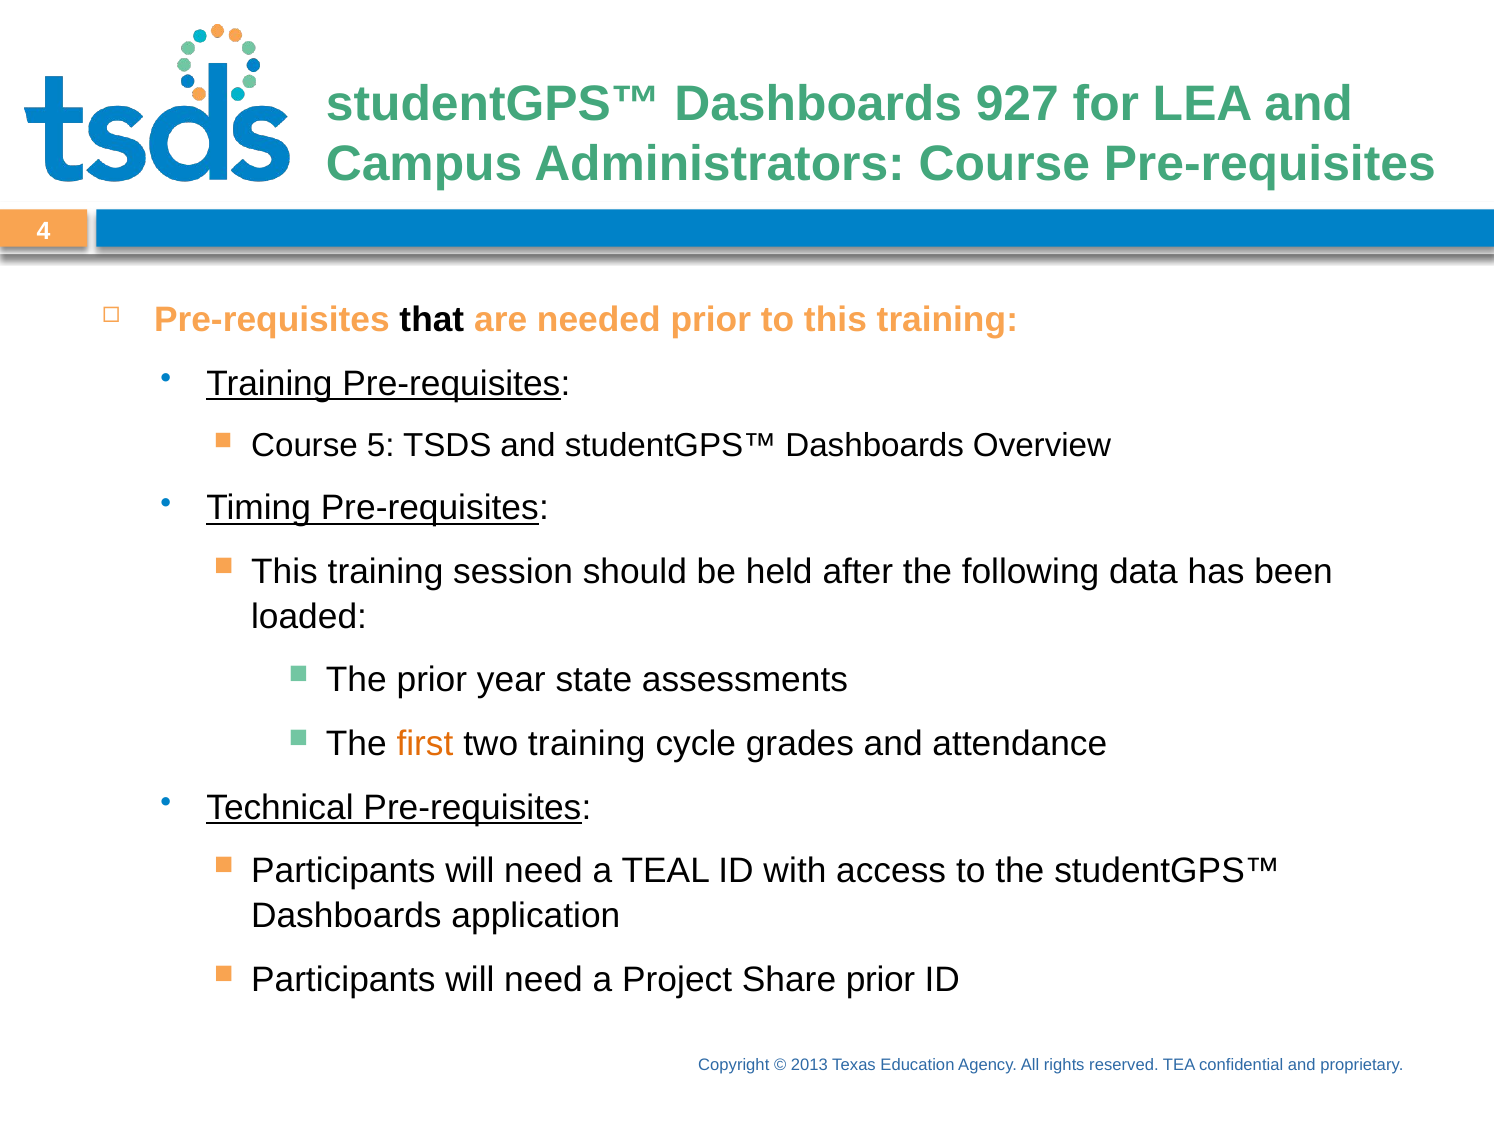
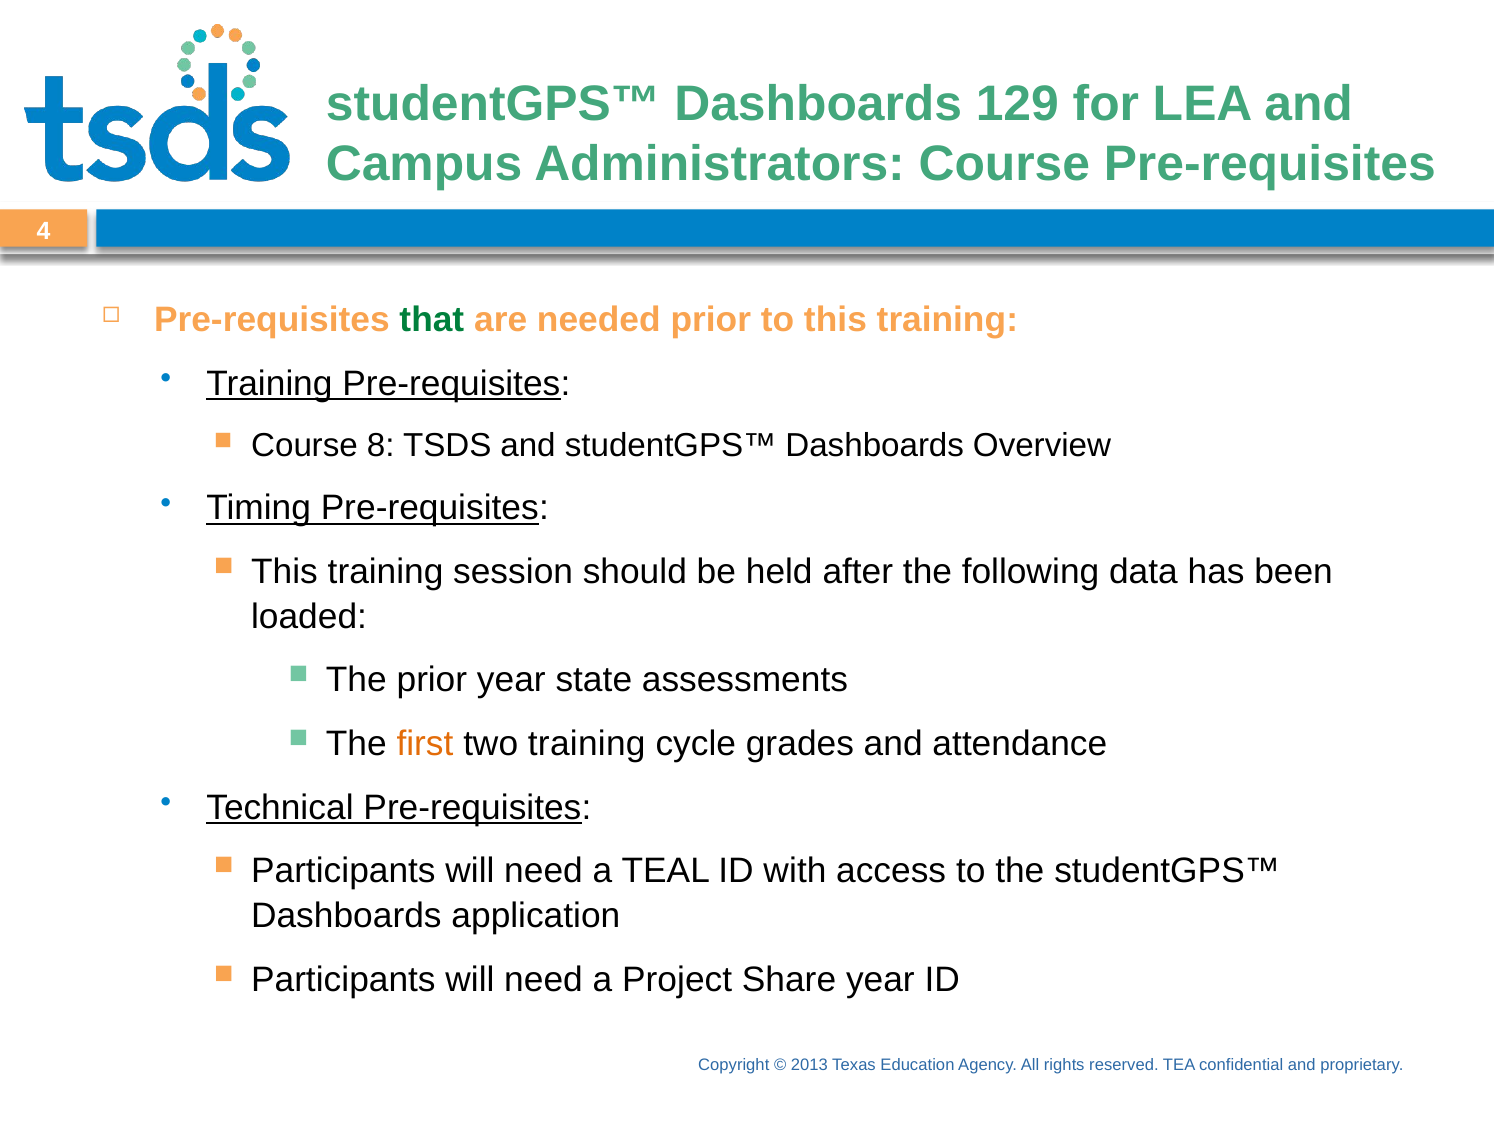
927: 927 -> 129
that colour: black -> green
5: 5 -> 8
Share prior: prior -> year
